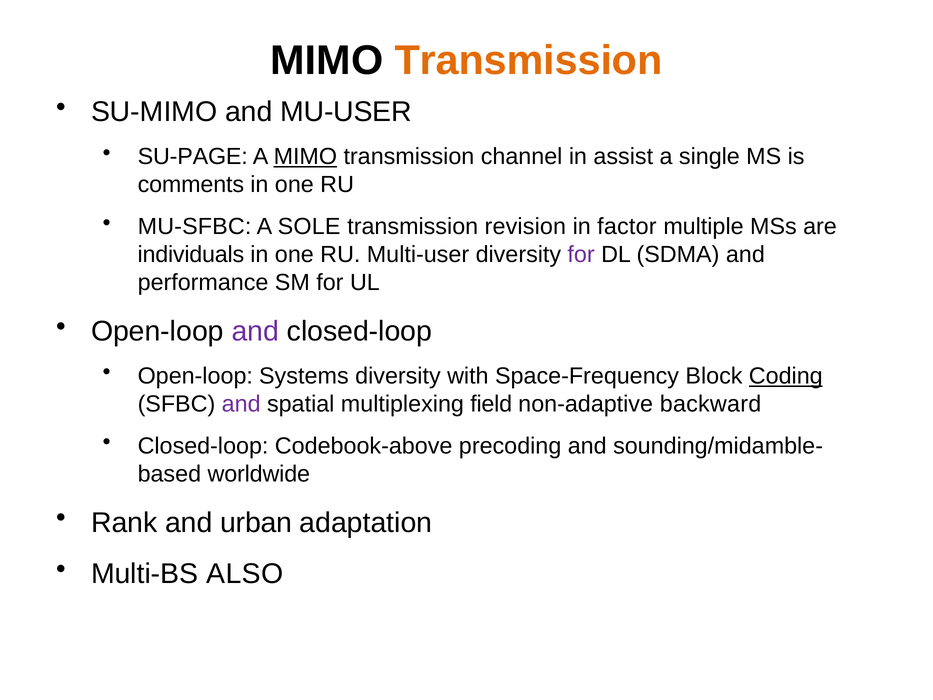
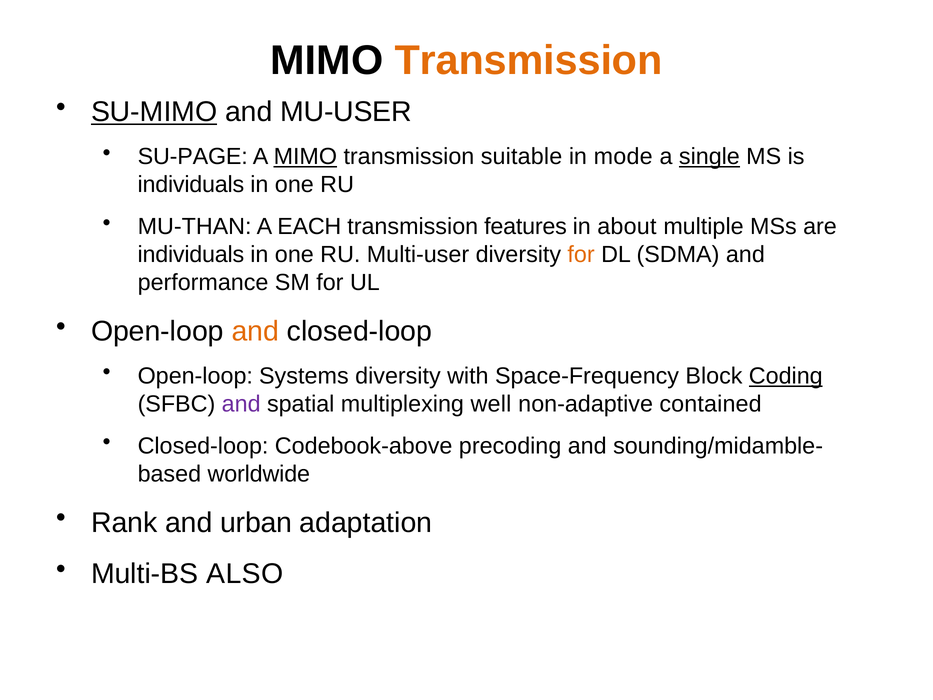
SU-MIMO underline: none -> present
channel: channel -> suitable
assist: assist -> mode
single underline: none -> present
comments at (191, 185): comments -> individuals
MU-SFBC: MU-SFBC -> MU-THAN
SOLE: SOLE -> EACH
revision: revision -> features
factor: factor -> about
for at (581, 255) colour: purple -> orange
and at (255, 331) colour: purple -> orange
field: field -> well
backward: backward -> contained
